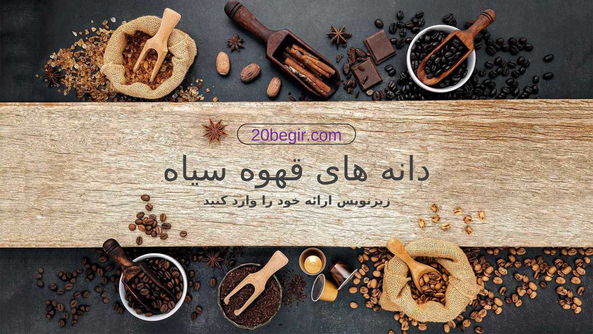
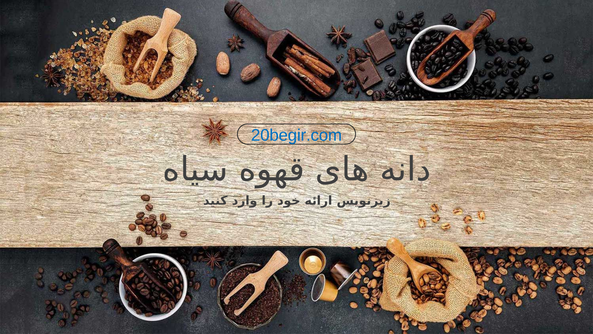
20begir.com colour: purple -> blue
